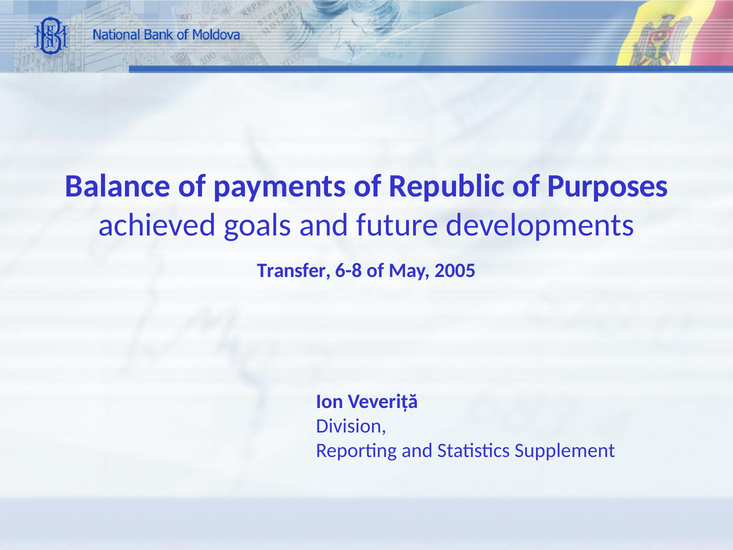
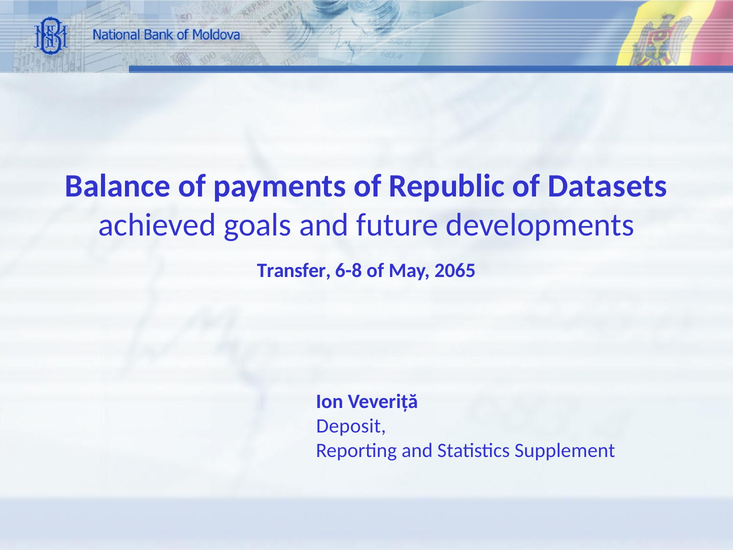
Purposes: Purposes -> Datasets
2005: 2005 -> 2065
Division: Division -> Deposit
